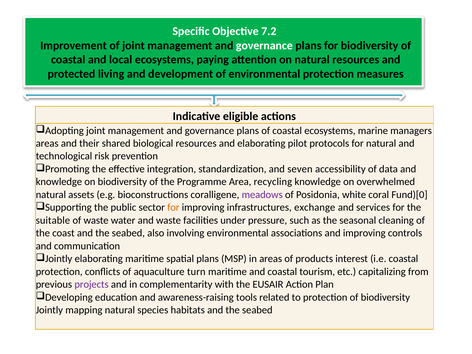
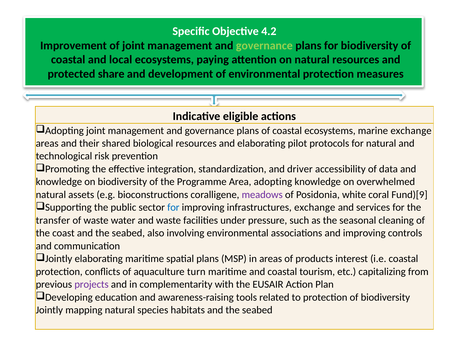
7.2: 7.2 -> 4.2
governance at (264, 46) colour: white -> light green
living: living -> share
marine managers: managers -> exchange
seven: seven -> driver
recycling: recycling -> adopting
Fund)[0: Fund)[0 -> Fund)[9
for at (173, 207) colour: orange -> blue
suitable: suitable -> transfer
